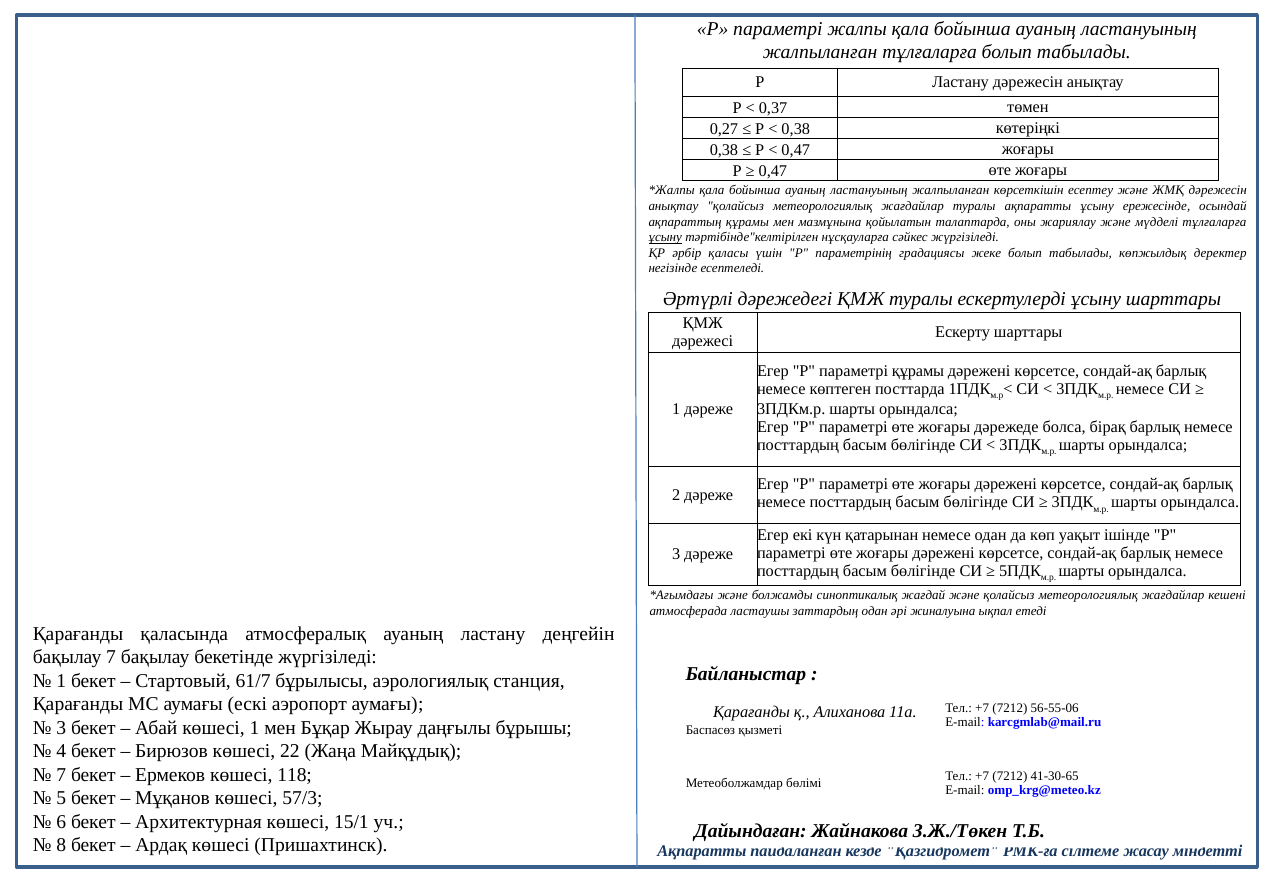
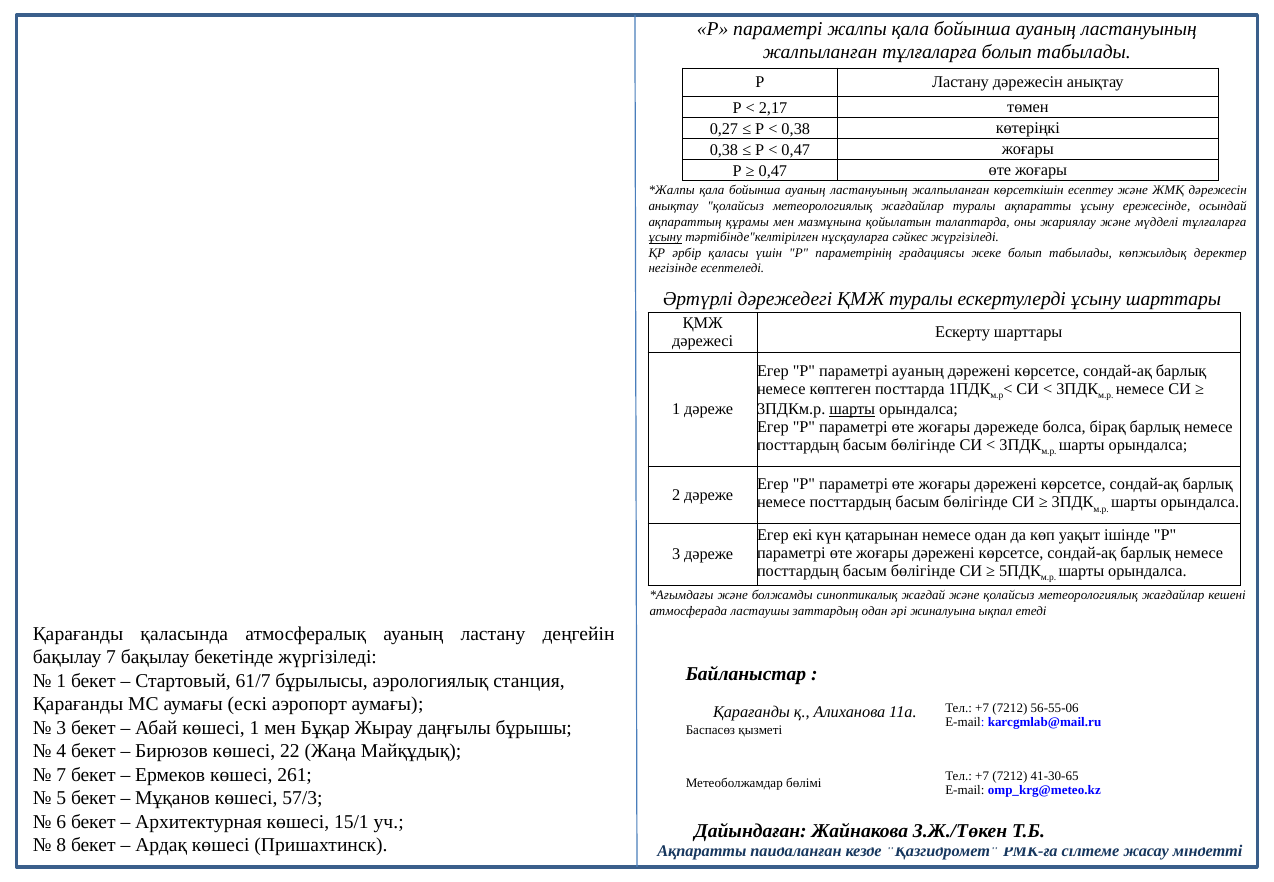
0,37: 0,37 -> 2,17
параметрі құрамы: құрамы -> ауаның
шарты at (852, 409) underline: none -> present
118: 118 -> 261
